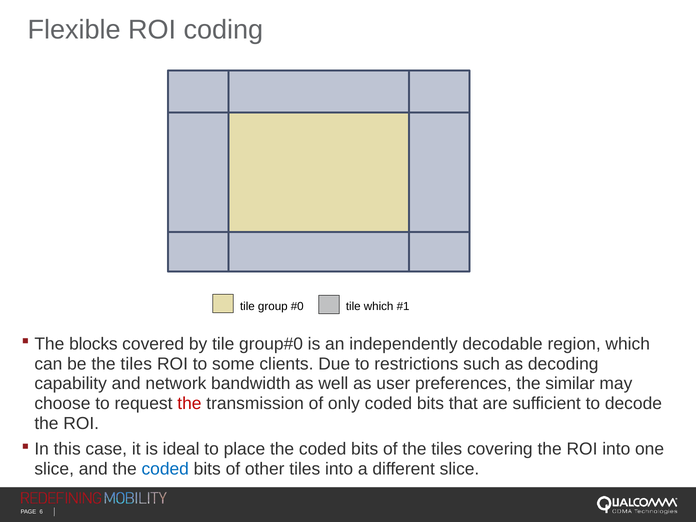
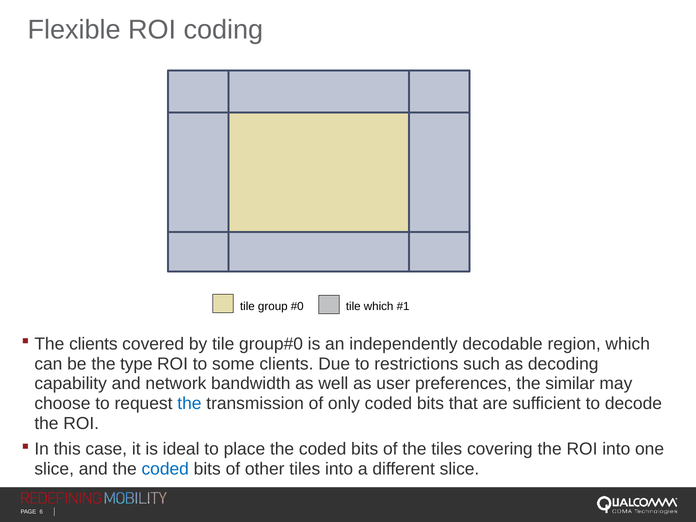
The blocks: blocks -> clients
be the tiles: tiles -> type
the at (189, 403) colour: red -> blue
